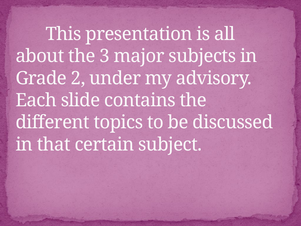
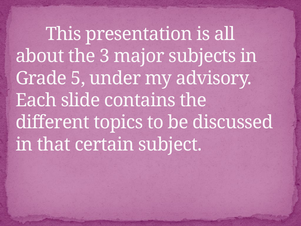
2: 2 -> 5
